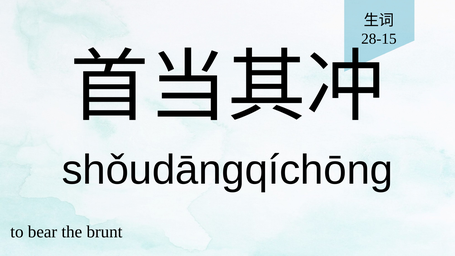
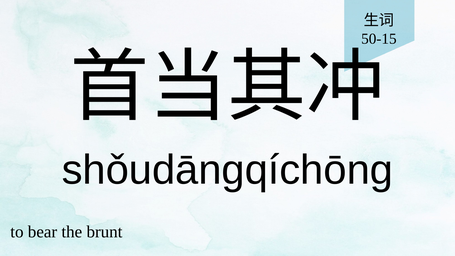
28-15: 28-15 -> 50-15
